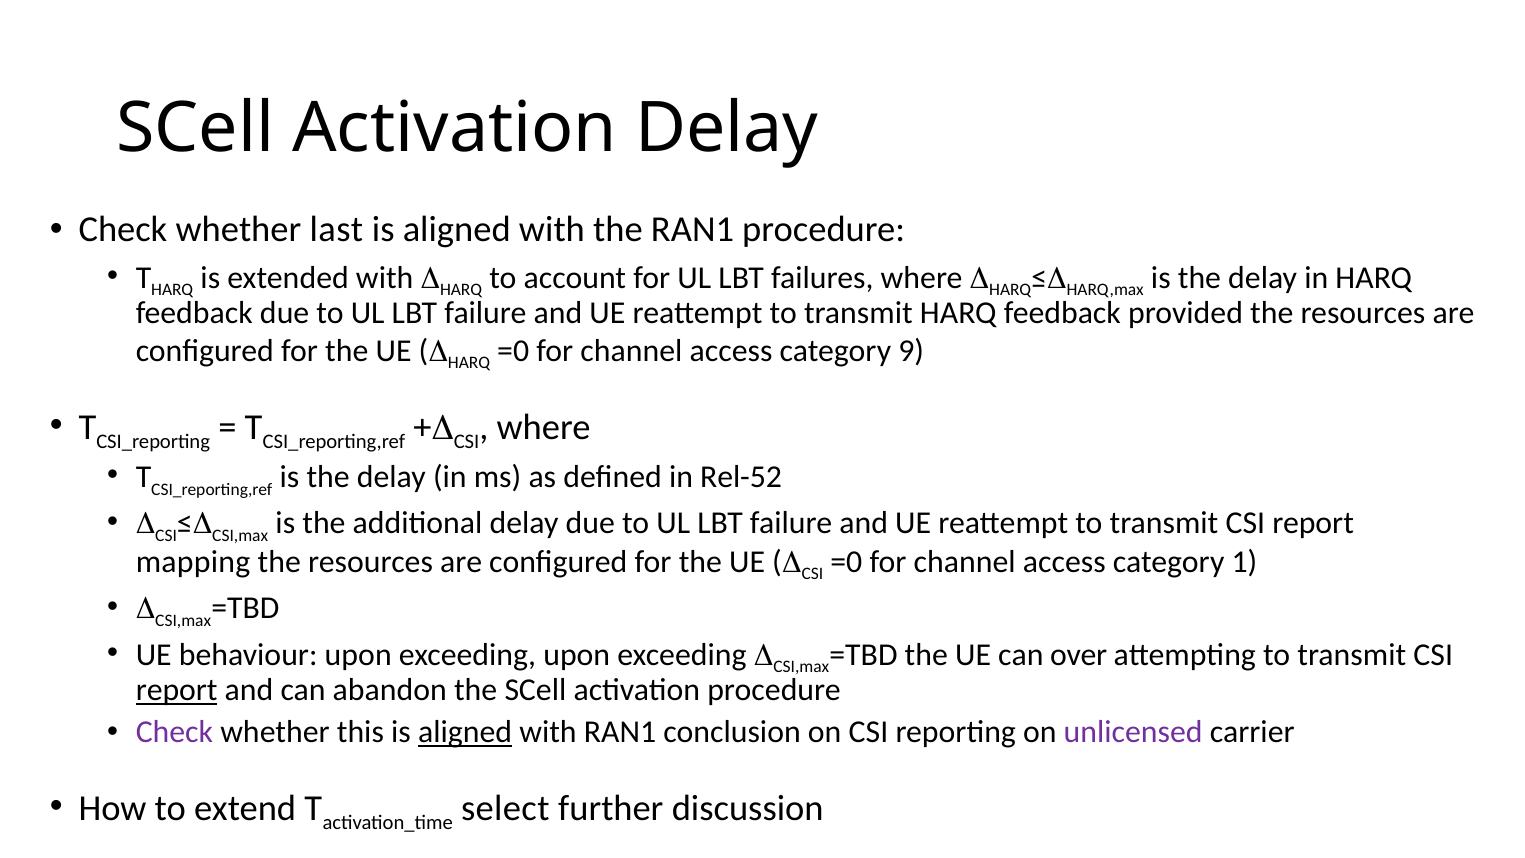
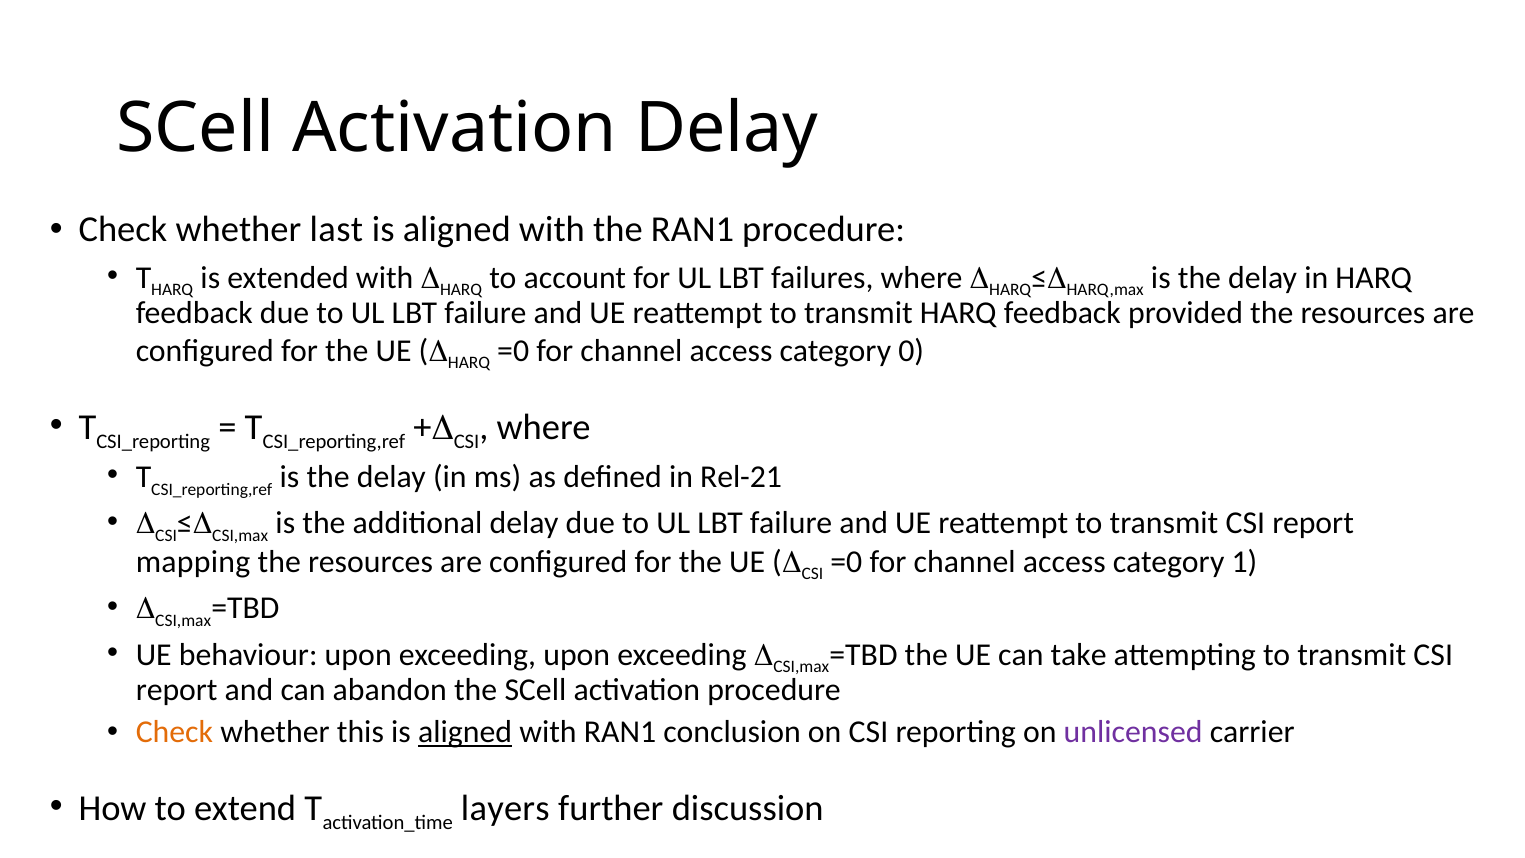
9: 9 -> 0
Rel-52: Rel-52 -> Rel-21
over: over -> take
report at (177, 690) underline: present -> none
Check at (174, 732) colour: purple -> orange
select: select -> layers
